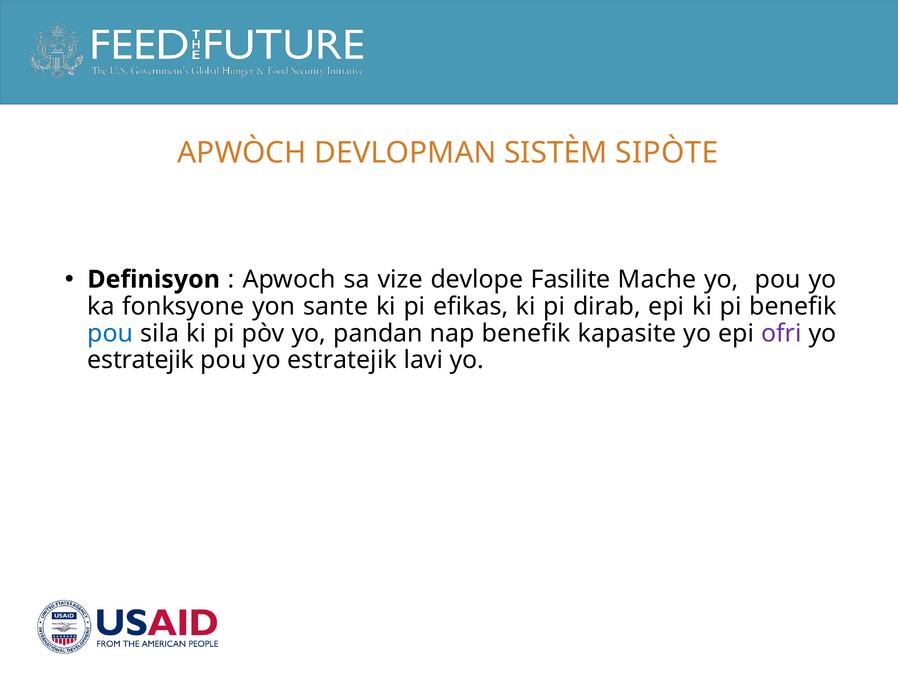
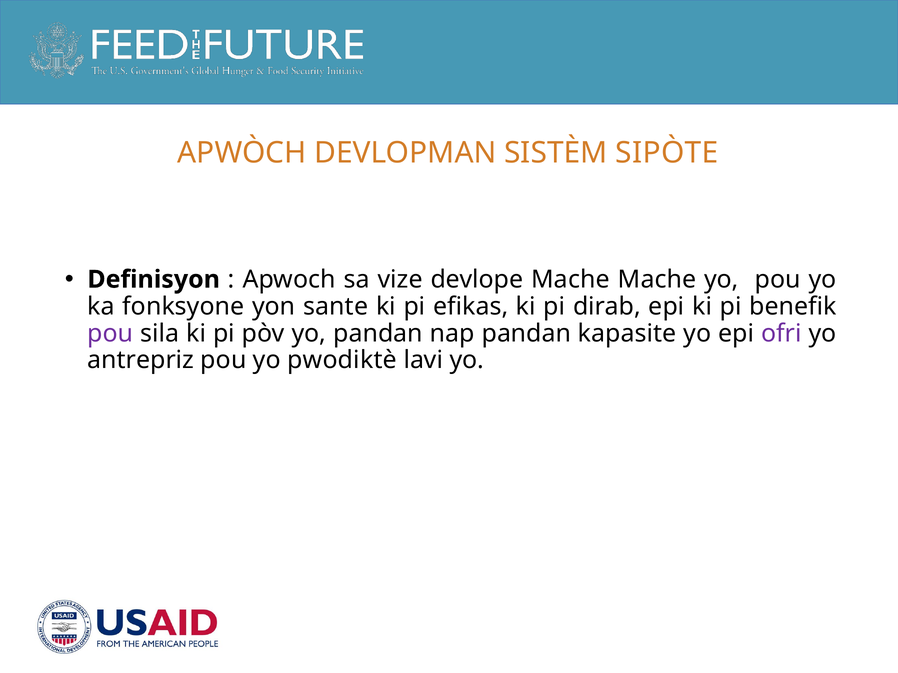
devlope Fasilite: Fasilite -> Mache
pou at (110, 334) colour: blue -> purple
nap benefik: benefik -> pandan
estratejik at (141, 360): estratejik -> antrepriz
pou yo estratejik: estratejik -> pwodiktè
